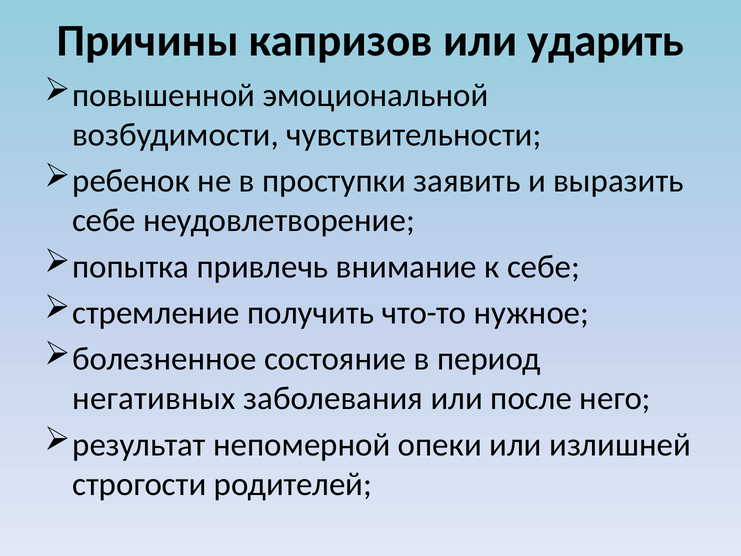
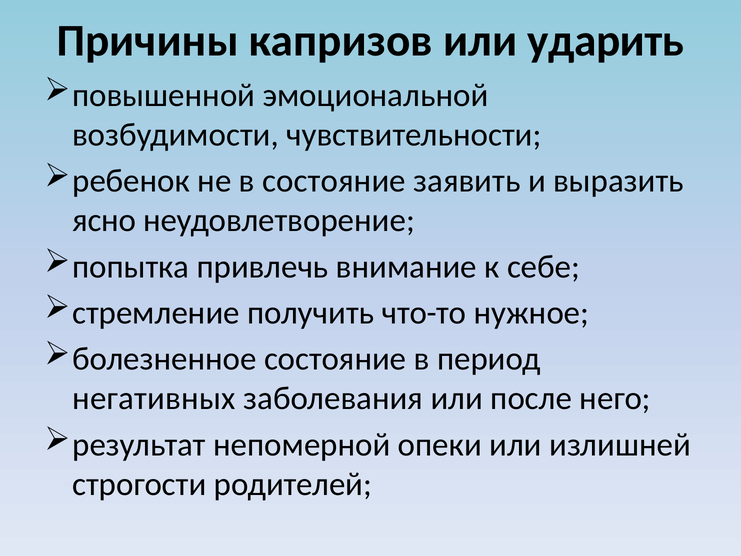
в проступки: проступки -> состояние
себе at (104, 220): себе -> ясно
